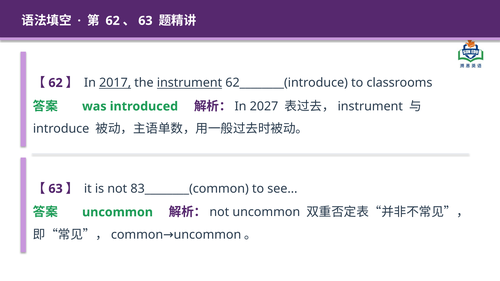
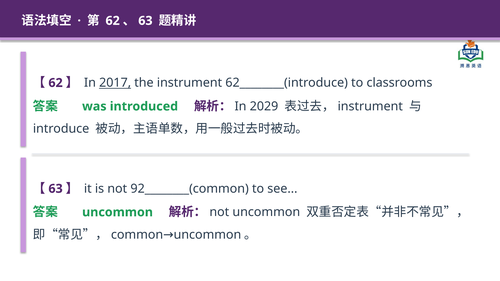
instrument at (189, 83) underline: present -> none
2027: 2027 -> 2029
83________(common: 83________(common -> 92________(common
